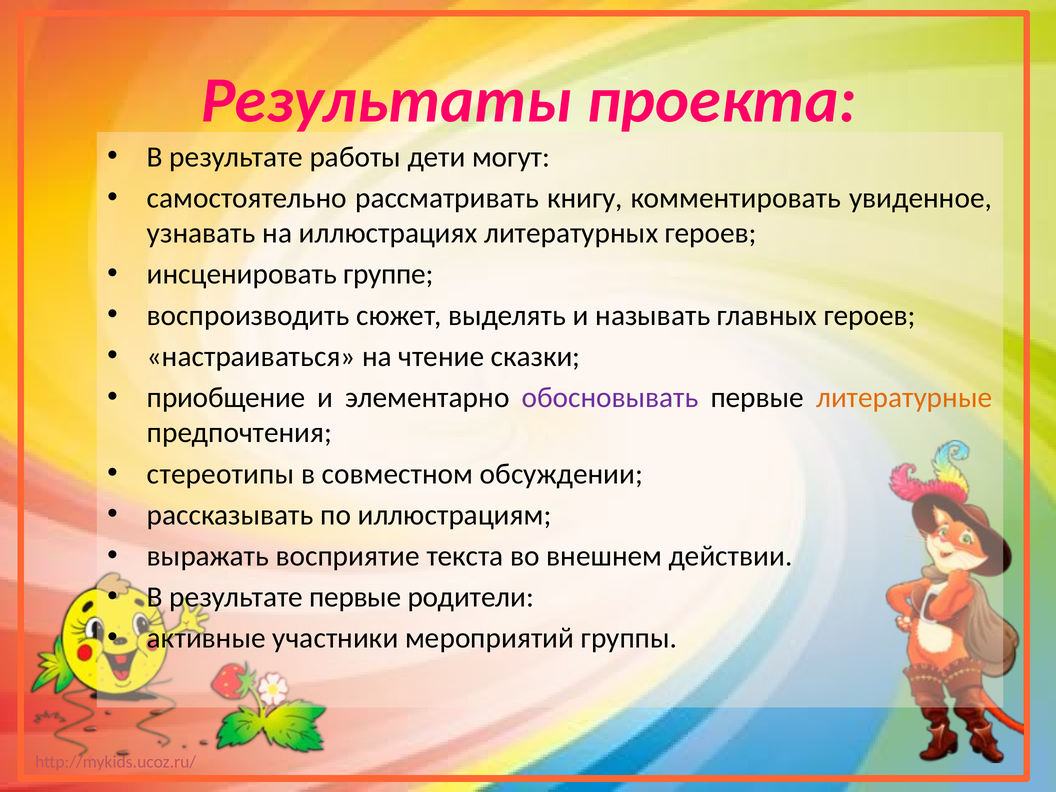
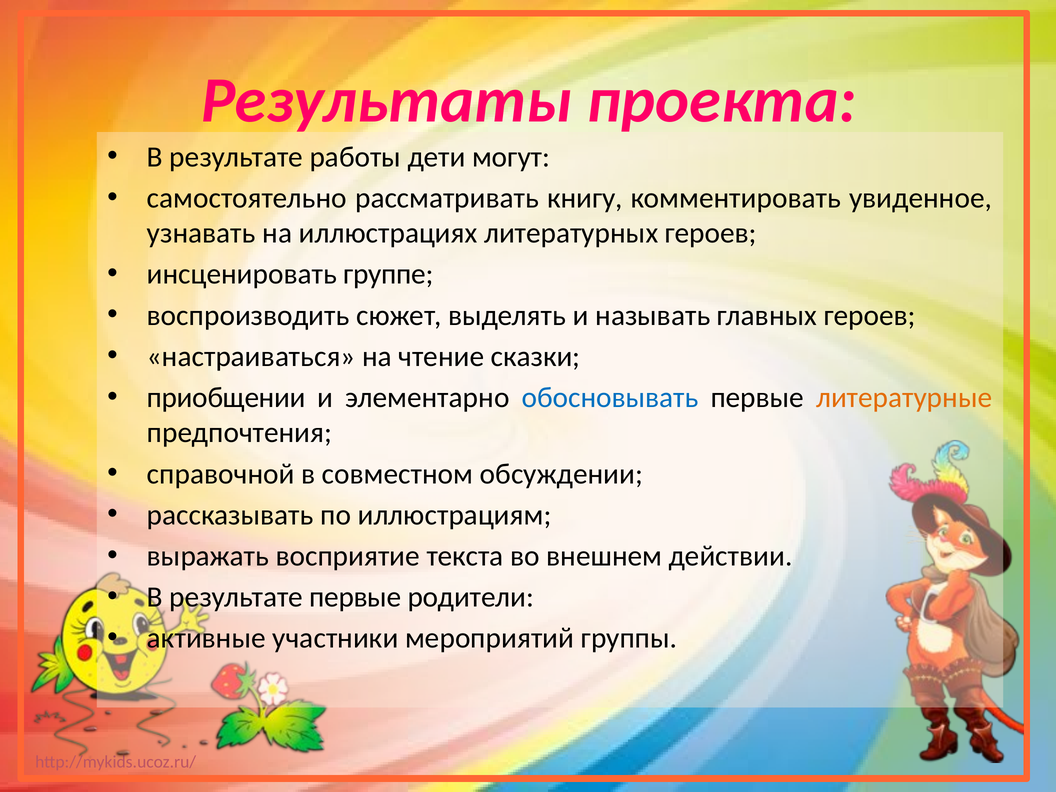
приобщение: приобщение -> приобщении
обосновывать colour: purple -> blue
стереотипы: стереотипы -> справочной
